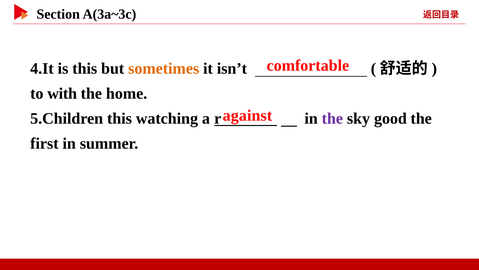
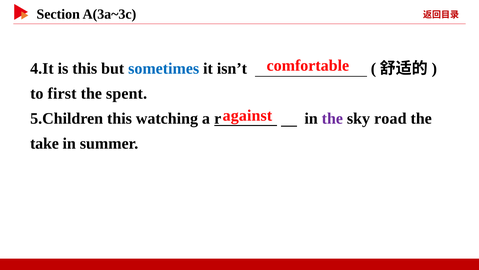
sometimes colour: orange -> blue
with: with -> first
home: home -> spent
good: good -> road
first: first -> take
